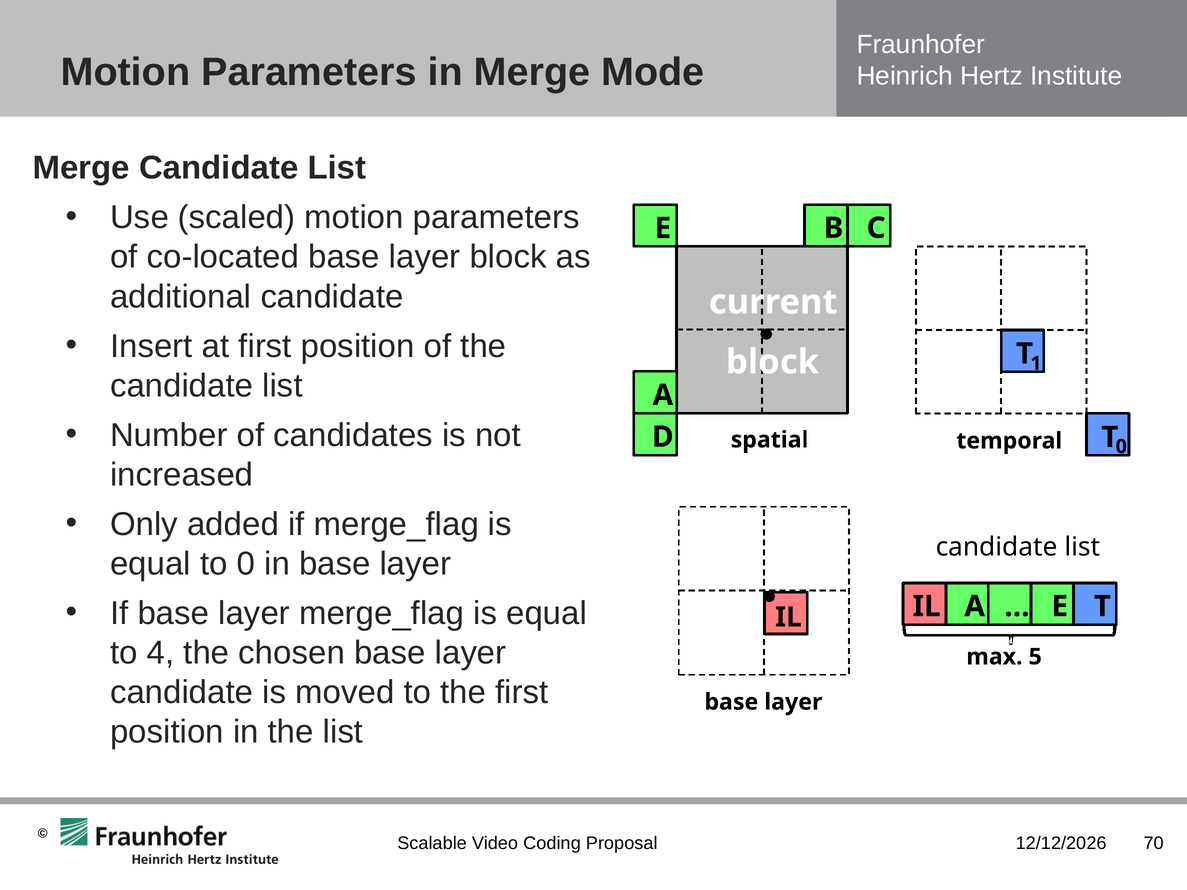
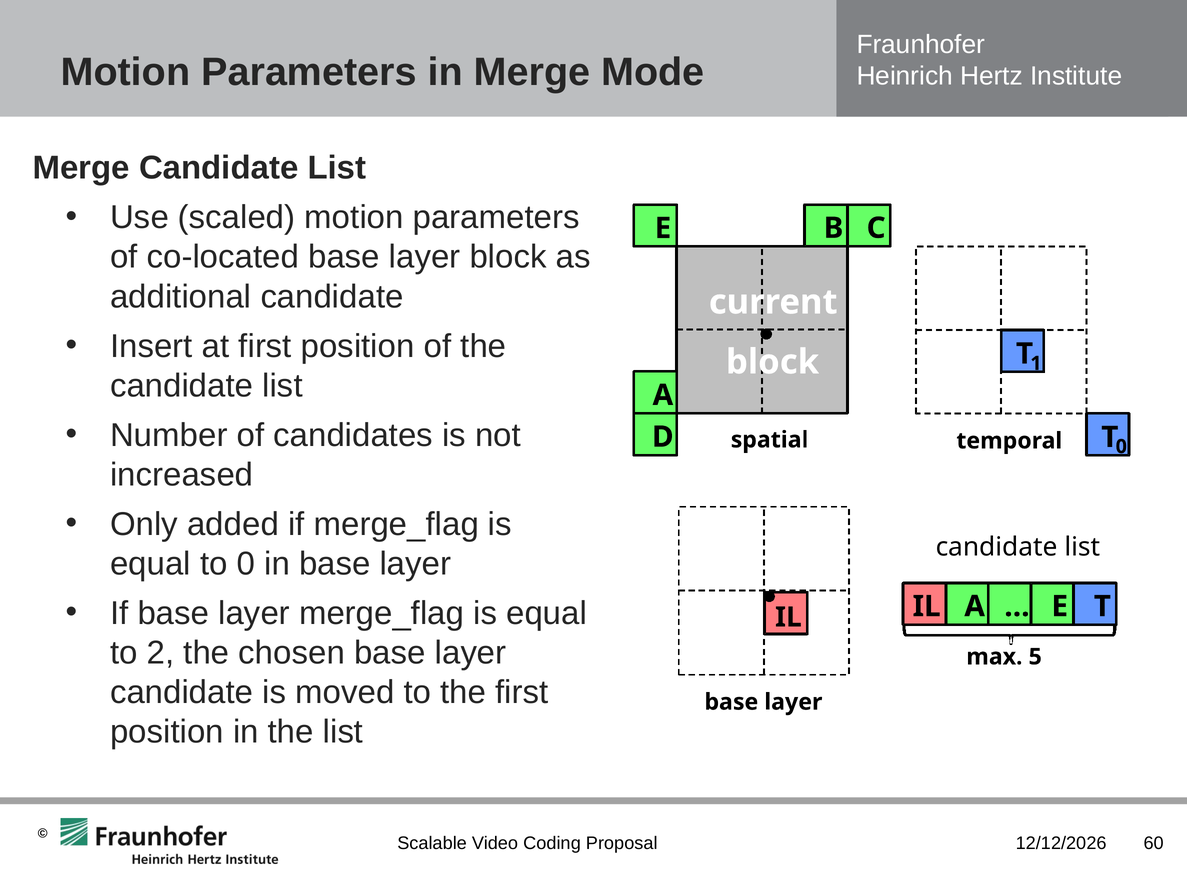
4: 4 -> 2
70: 70 -> 60
